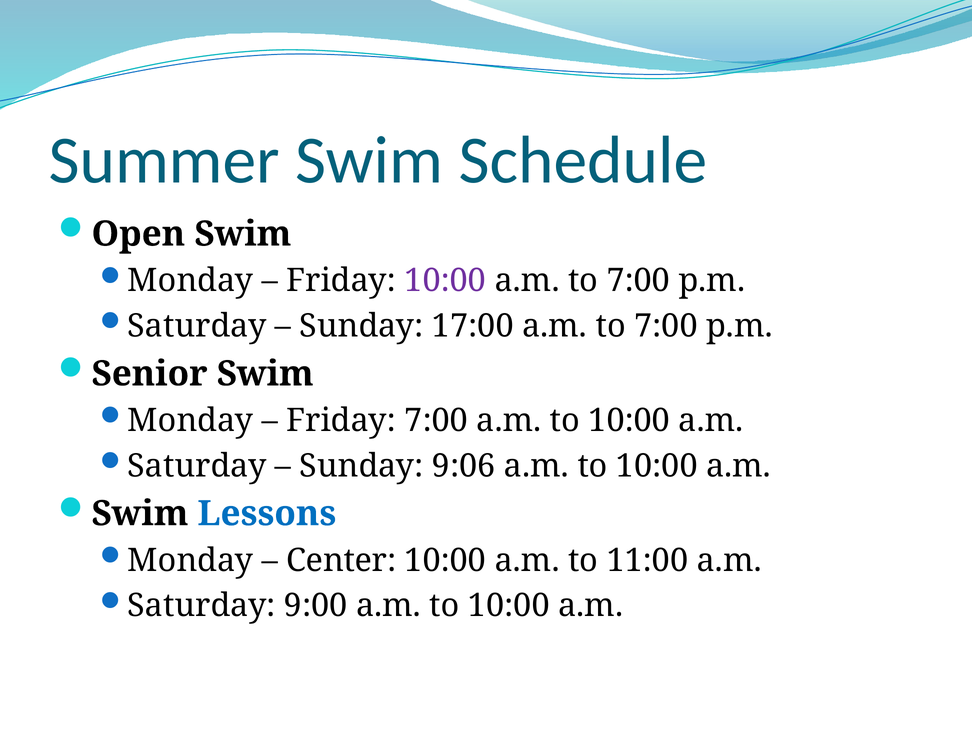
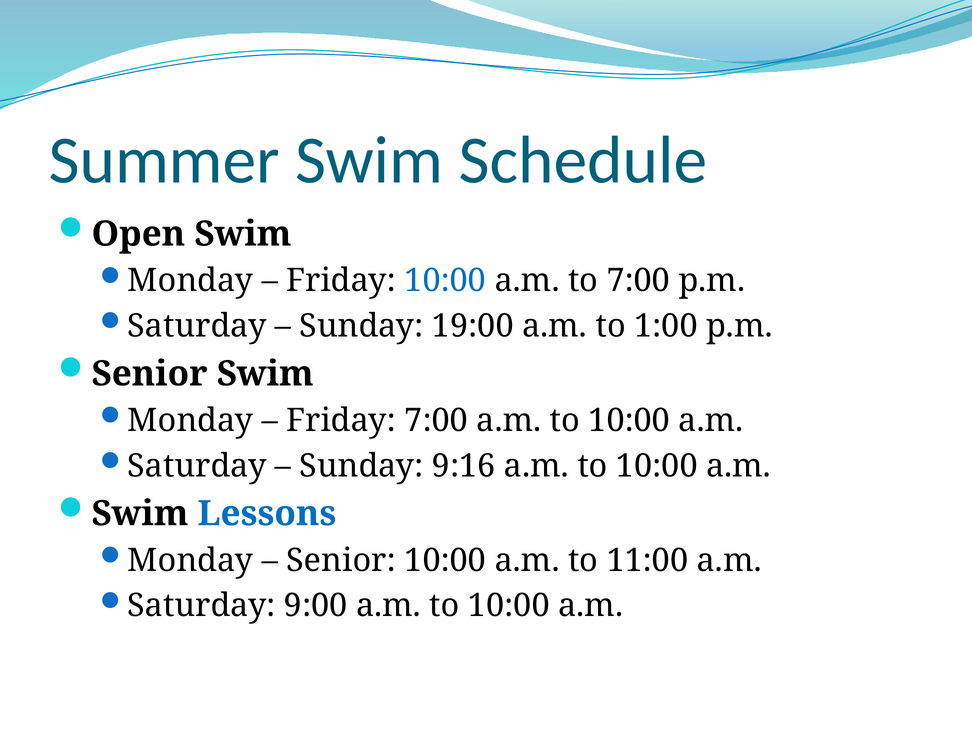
10:00 at (445, 281) colour: purple -> blue
17:00: 17:00 -> 19:00
7:00 at (666, 326): 7:00 -> 1:00
9:06: 9:06 -> 9:16
Center at (341, 560): Center -> Senior
